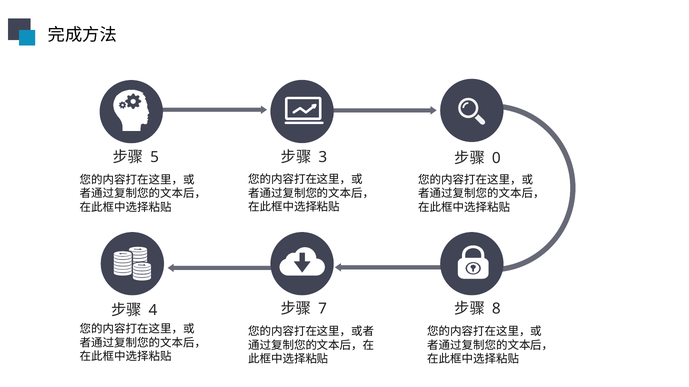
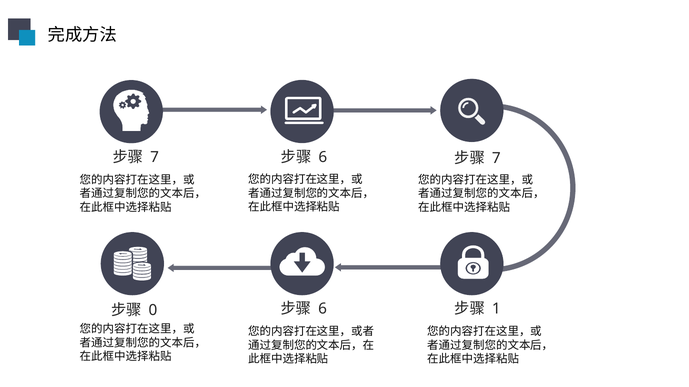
5 at (155, 157): 5 -> 7
3 at (323, 157): 3 -> 6
0 at (496, 159): 0 -> 7
7 at (323, 309): 7 -> 6
8: 8 -> 1
4: 4 -> 0
